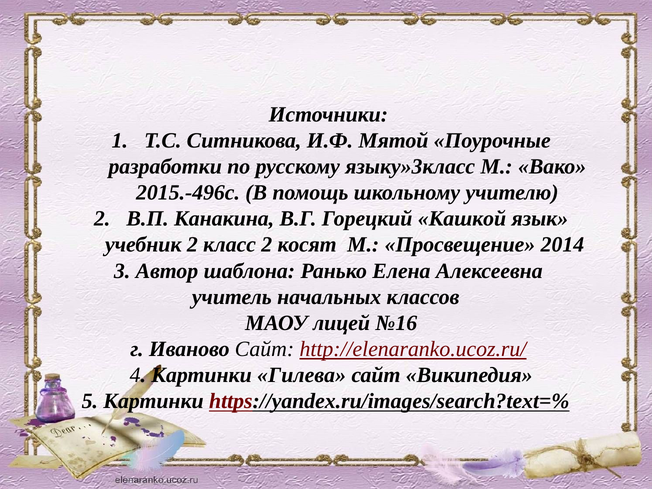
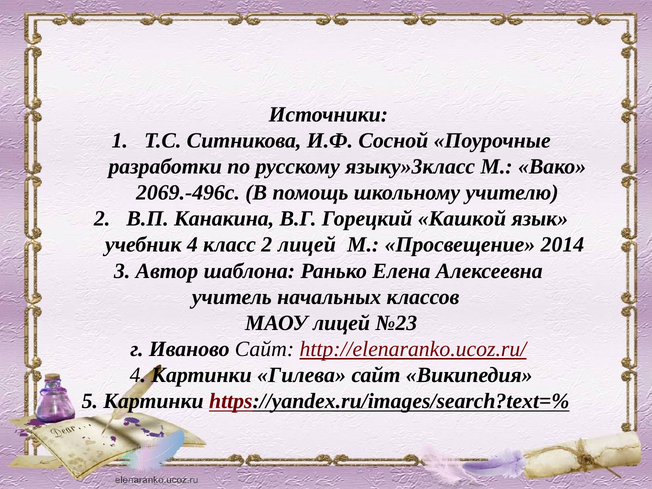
Мятой: Мятой -> Сосной
2015.-496с: 2015.-496с -> 2069.-496с
учебник 2: 2 -> 4
2 косят: косят -> лицей
№16: №16 -> №23
